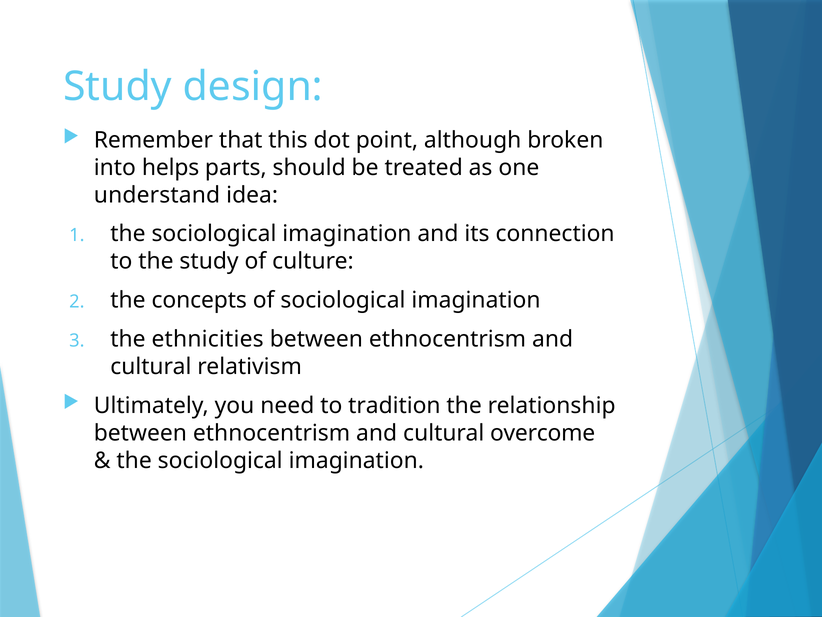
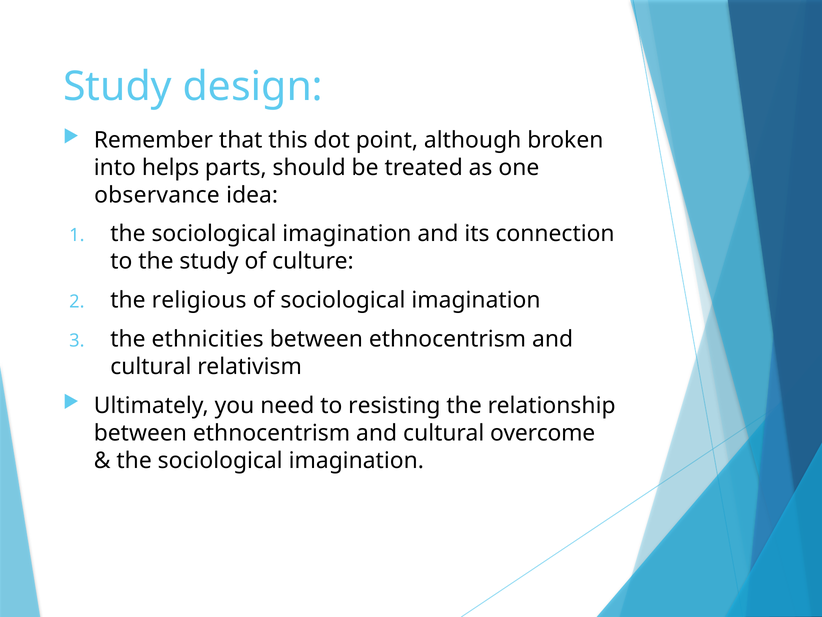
understand: understand -> observance
concepts: concepts -> religious
tradition: tradition -> resisting
